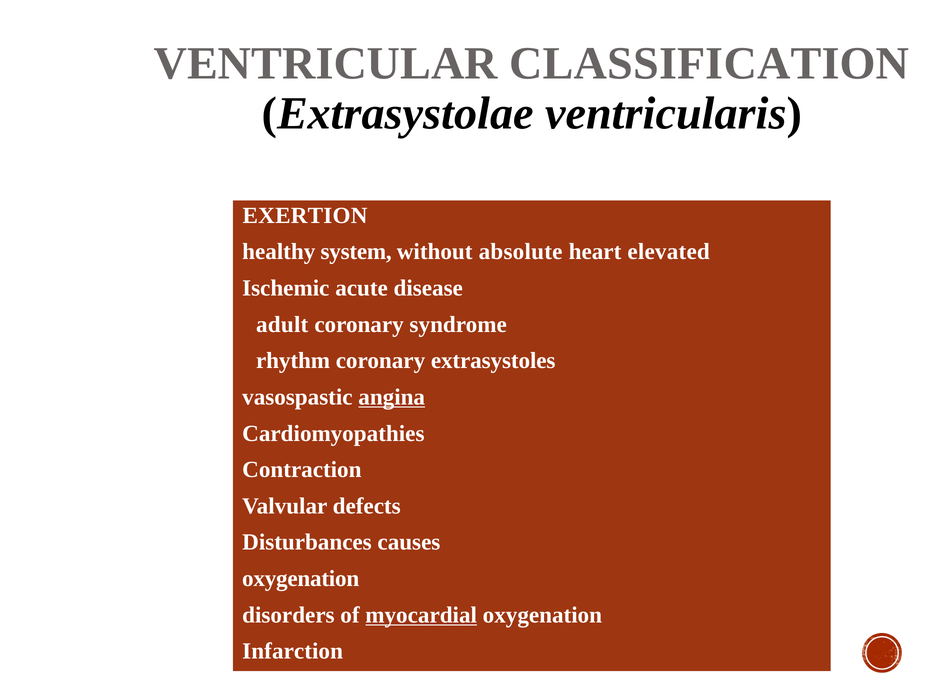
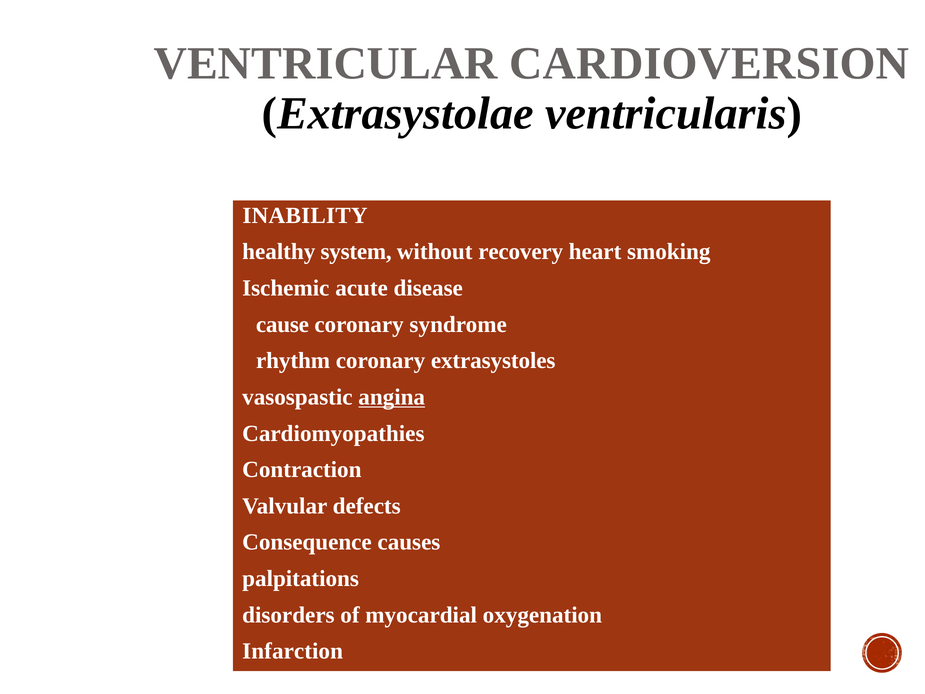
CLASSIFICATION: CLASSIFICATION -> CARDIOVERSION
EXERTION: EXERTION -> INABILITY
absolute: absolute -> recovery
elevated: elevated -> smoking
adult: adult -> cause
Disturbances: Disturbances -> Consequence
oxygenation at (301, 578): oxygenation -> palpitations
myocardial underline: present -> none
